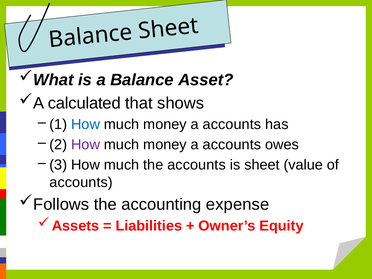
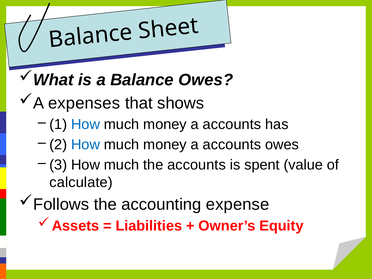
Balance Asset: Asset -> Owes
calculated: calculated -> expenses
How at (86, 145) colour: purple -> blue
sheet: sheet -> spent
accounts at (81, 182): accounts -> calculate
